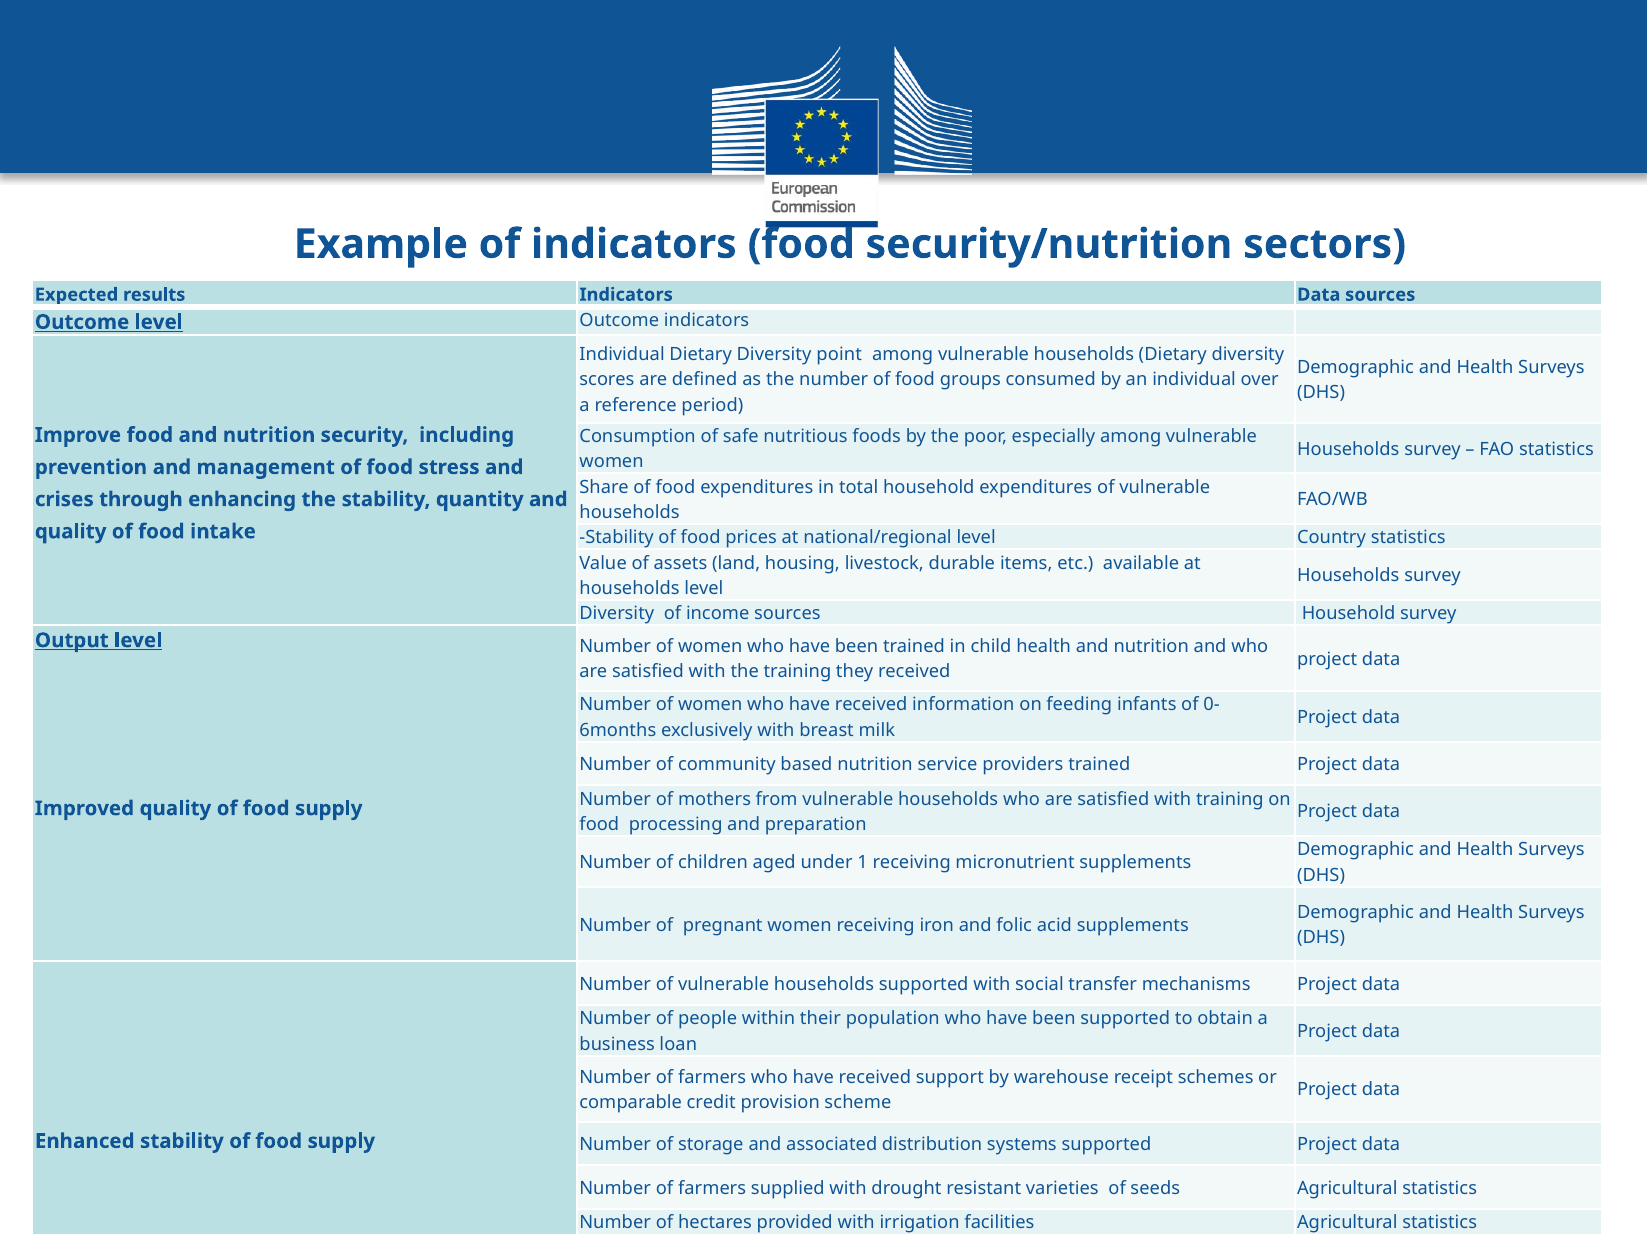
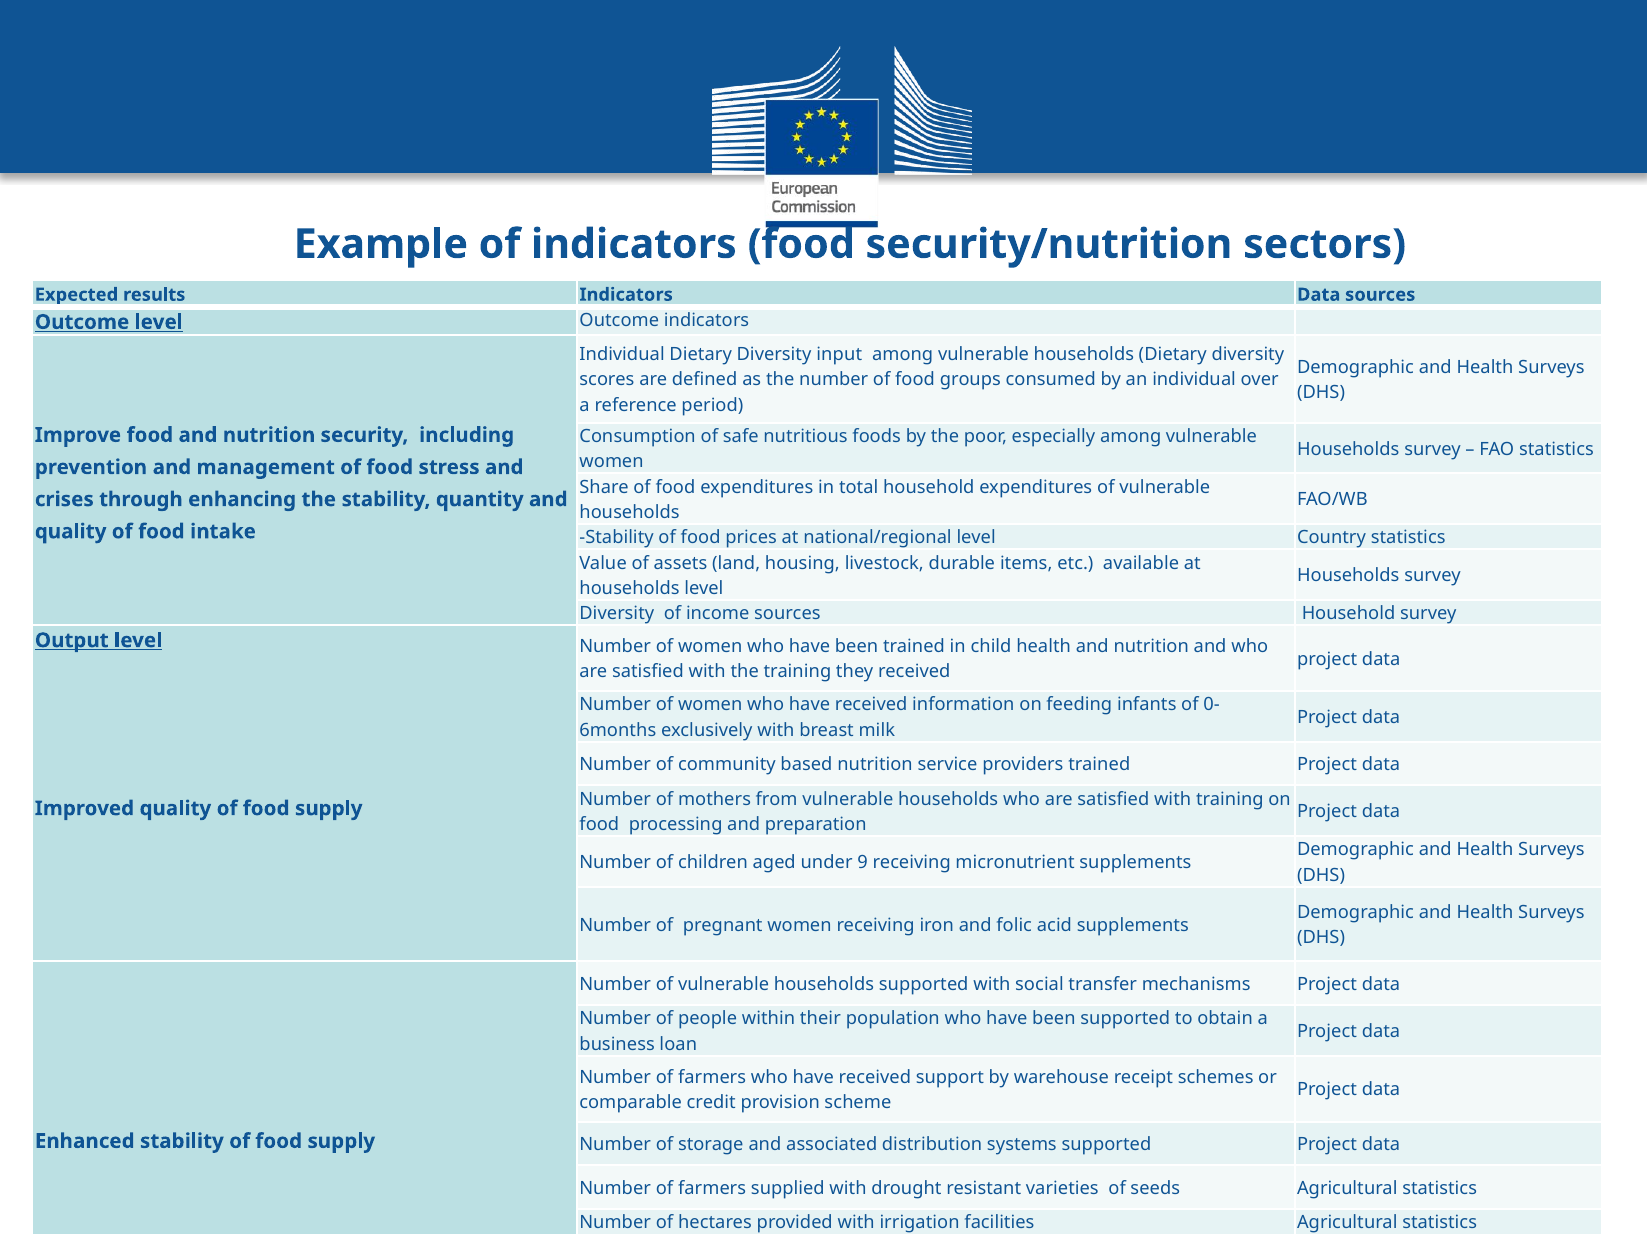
point: point -> input
1: 1 -> 9
